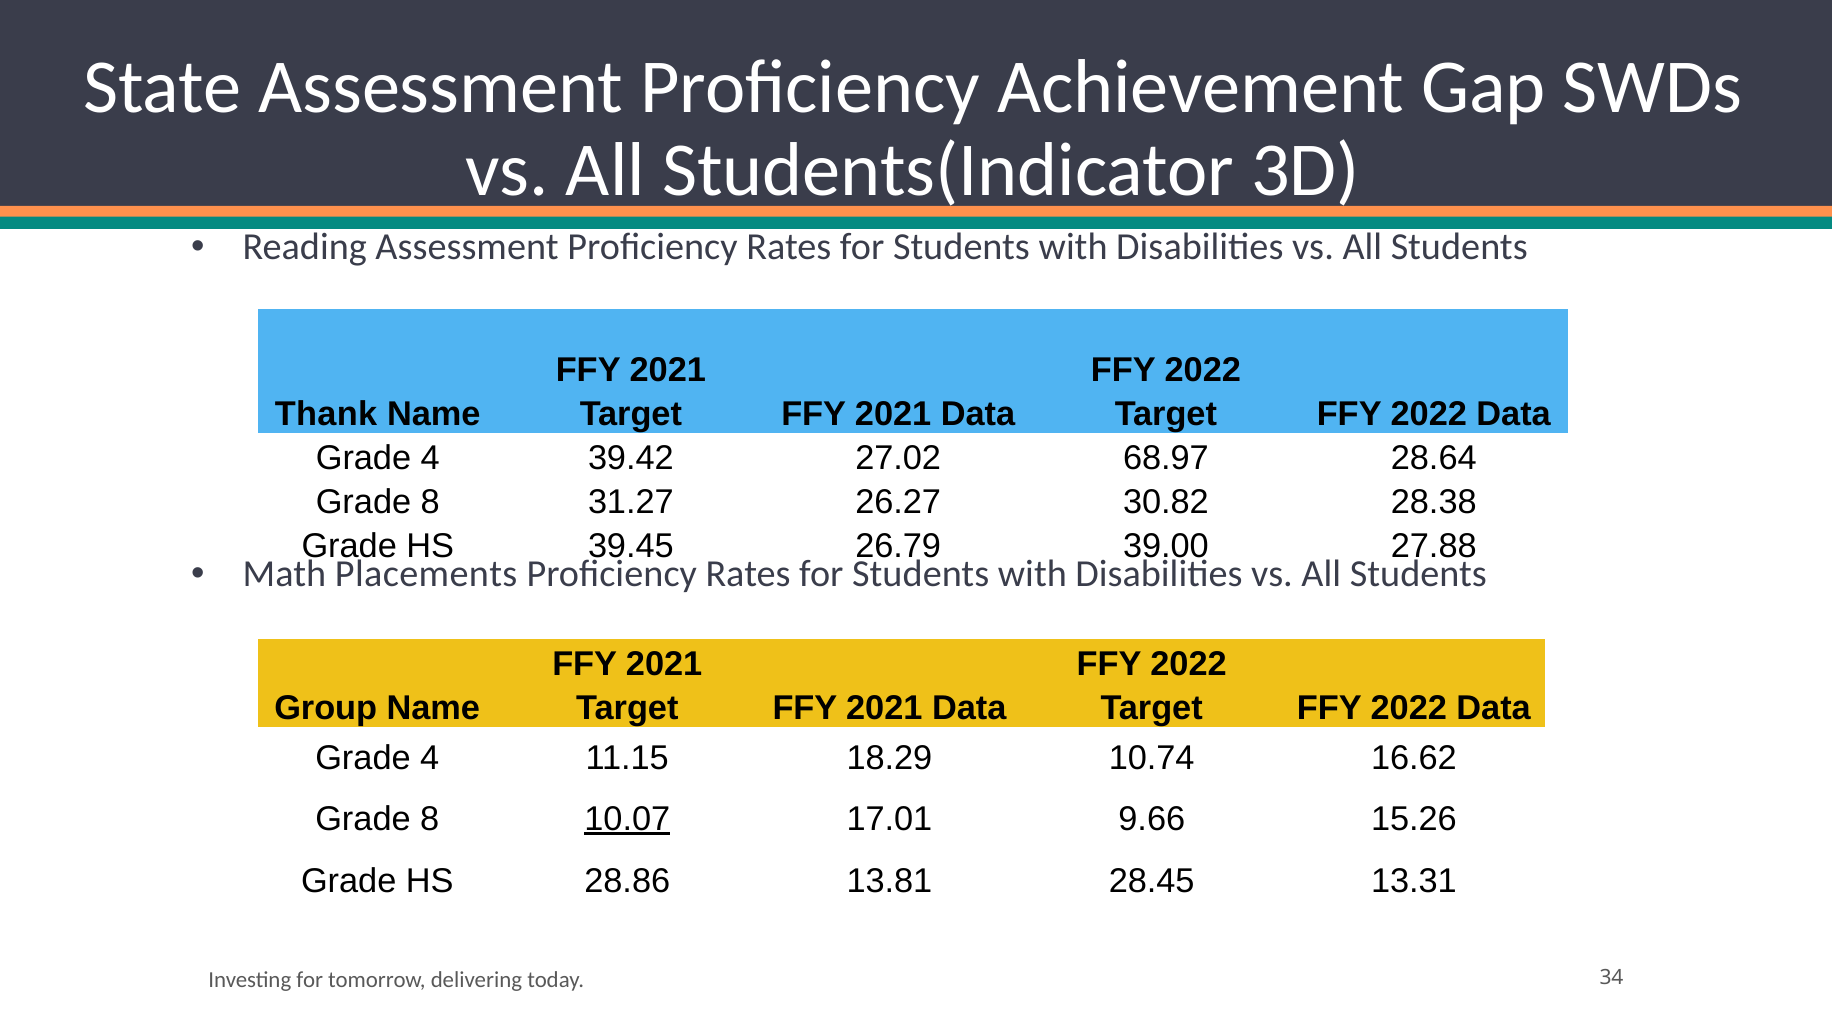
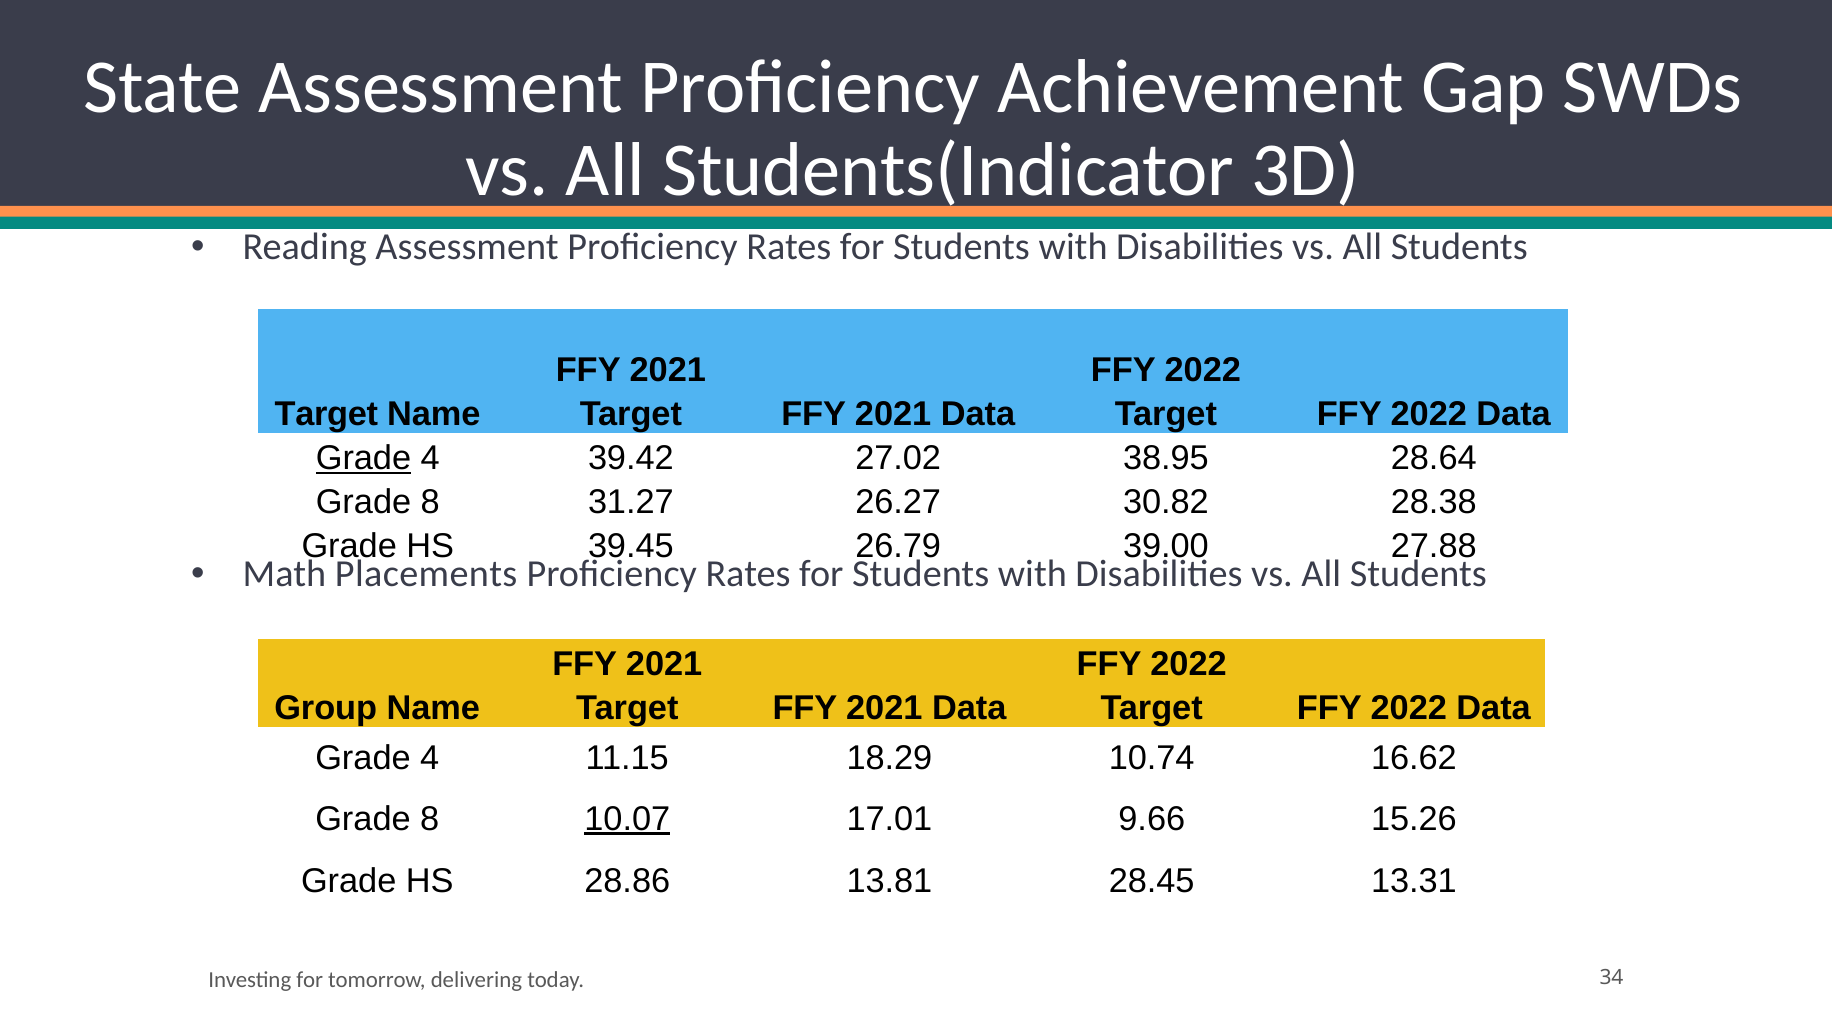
Thank at (326, 414): Thank -> Target
Grade at (364, 458) underline: none -> present
68.97: 68.97 -> 38.95
